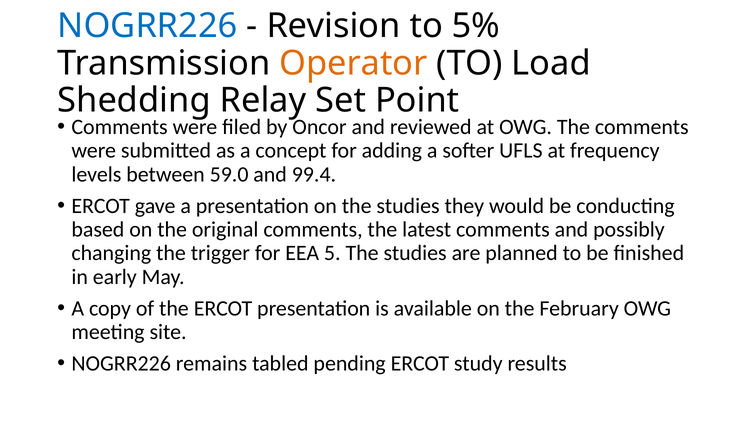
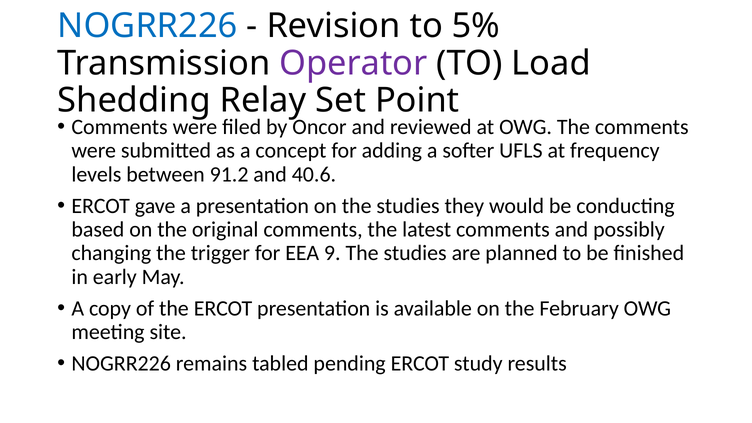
Operator colour: orange -> purple
59.0: 59.0 -> 91.2
99.4: 99.4 -> 40.6
5: 5 -> 9
